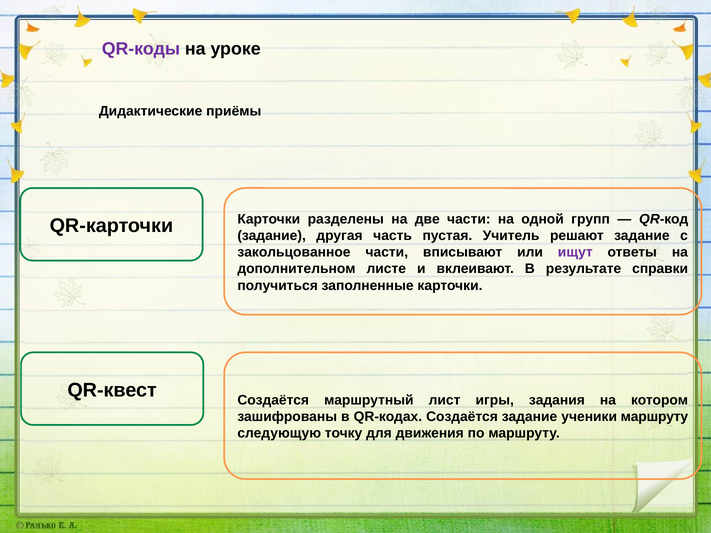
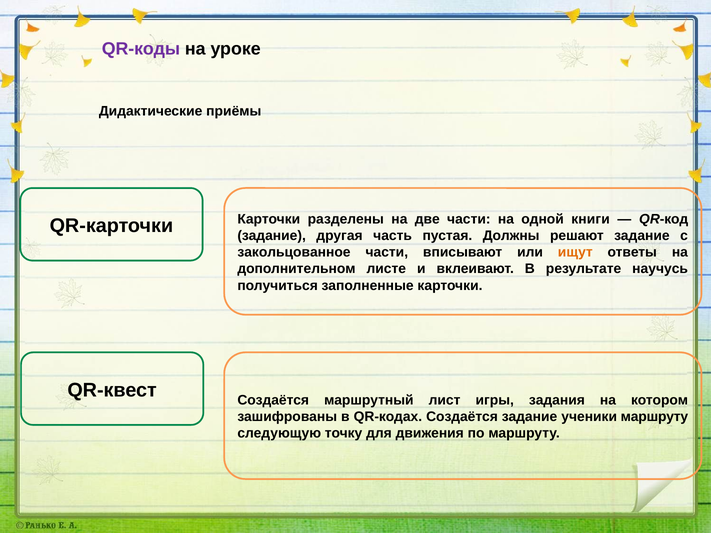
групп: групп -> книги
Учитель: Учитель -> Должны
ищут colour: purple -> orange
справки: справки -> научусь
